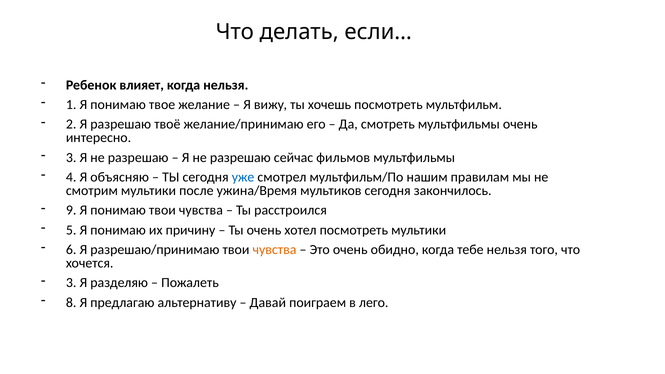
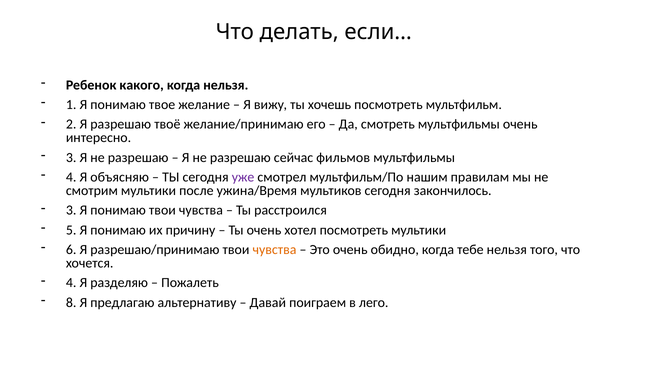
влияет: влияет -> какого
уже colour: blue -> purple
9 at (71, 210): 9 -> 3
3 at (71, 283): 3 -> 4
